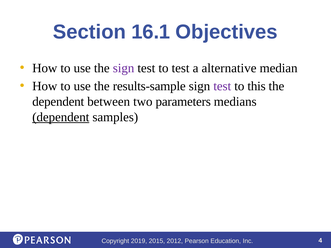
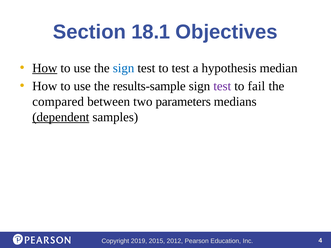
16.1: 16.1 -> 18.1
How at (45, 68) underline: none -> present
sign at (124, 68) colour: purple -> blue
alternative: alternative -> hypothesis
this: this -> fail
dependent at (58, 102): dependent -> compared
